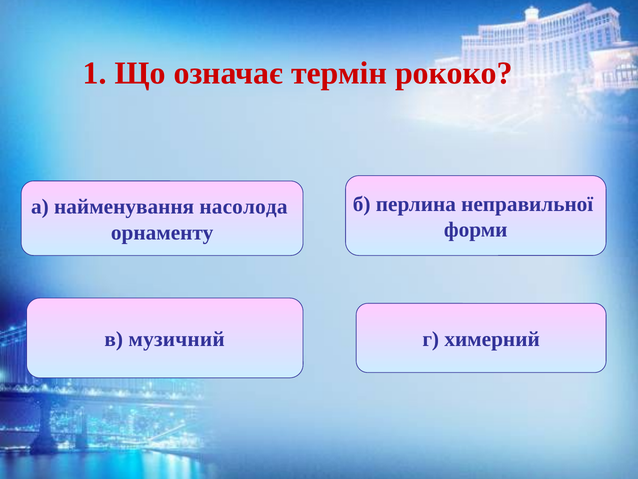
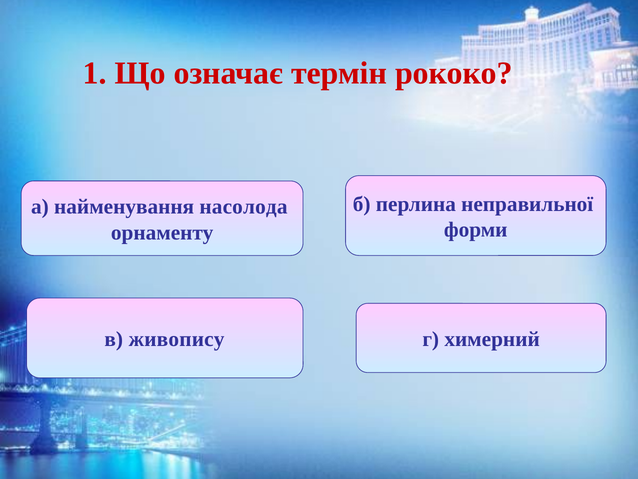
музичний: музичний -> живопису
